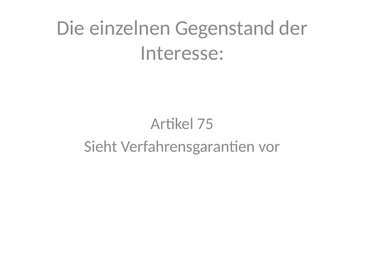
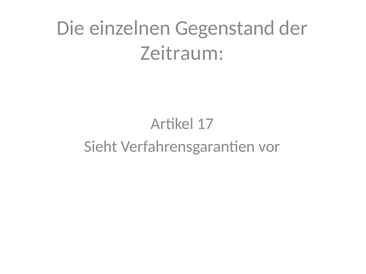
Interesse: Interesse -> Zeitraum
75: 75 -> 17
